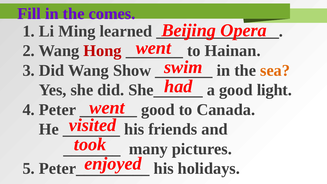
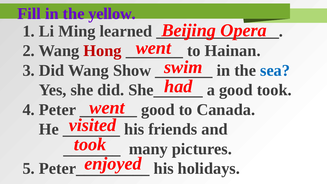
comes: comes -> yellow
sea colour: orange -> blue
good light: light -> took
